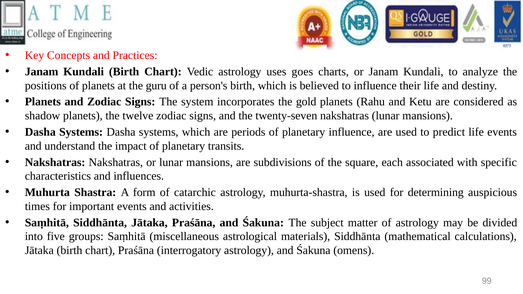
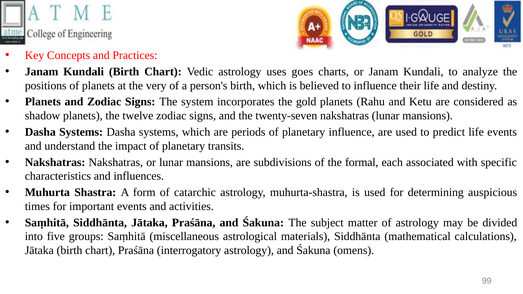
guru: guru -> very
square: square -> formal
